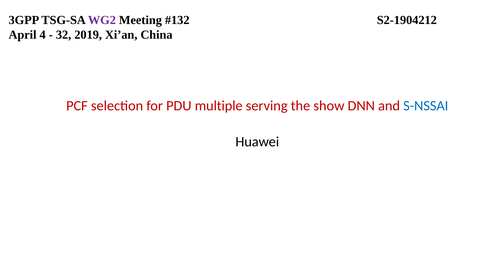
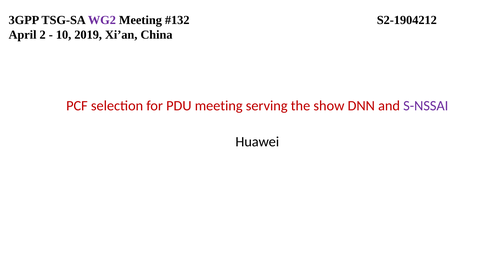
4: 4 -> 2
32: 32 -> 10
PDU multiple: multiple -> meeting
S-NSSAI colour: blue -> purple
